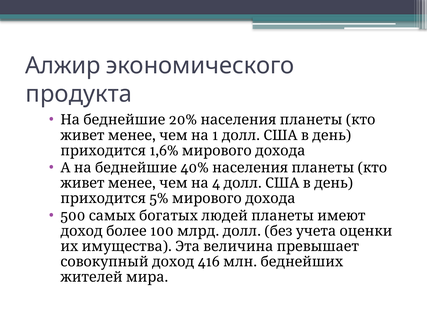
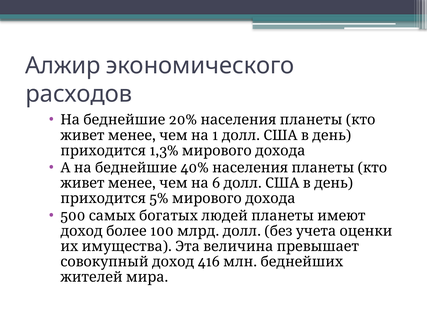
продукта: продукта -> расходов
1,6%: 1,6% -> 1,3%
4: 4 -> 6
